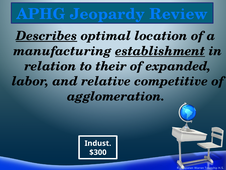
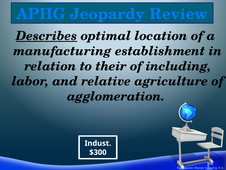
establishment underline: present -> none
expanded: expanded -> including
competitive: competitive -> agriculture
